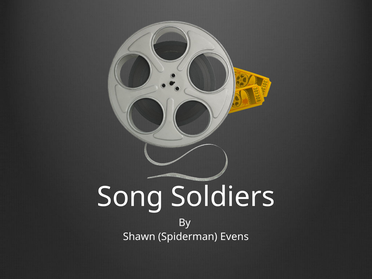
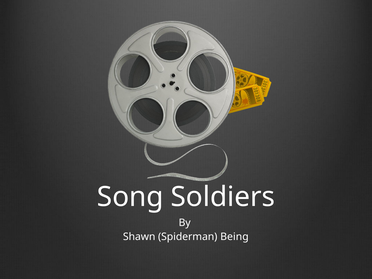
Evens: Evens -> Being
